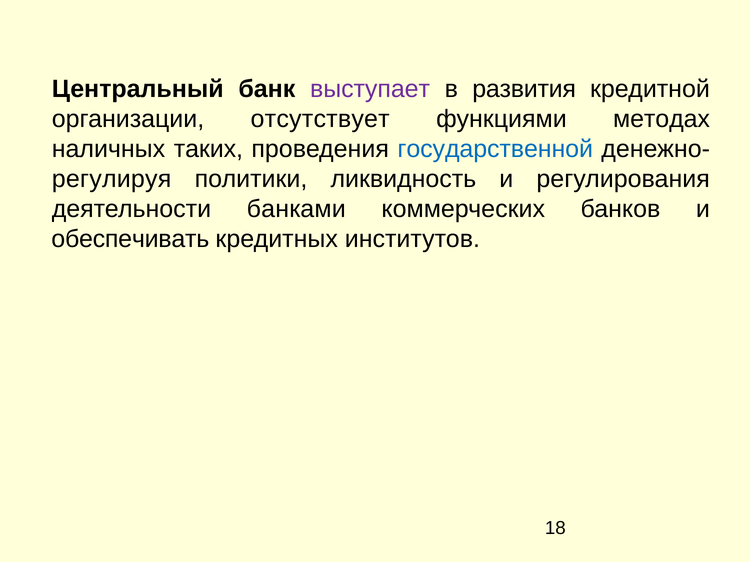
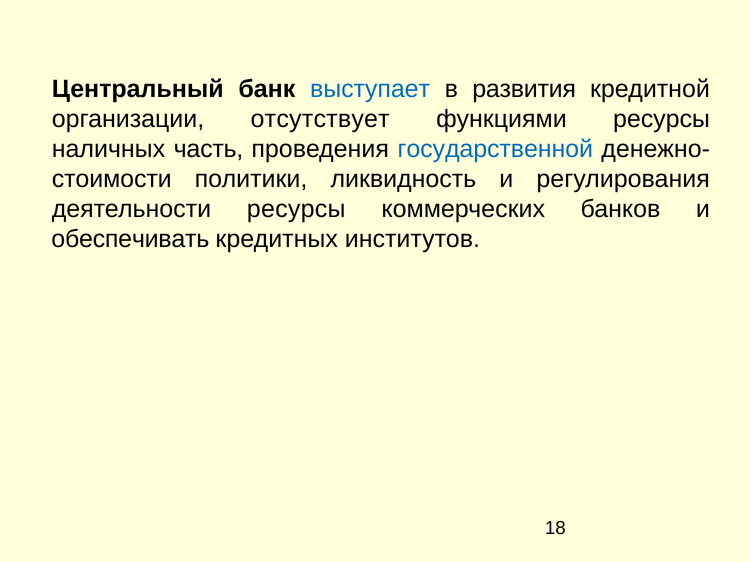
выступает colour: purple -> blue
функциями методах: методах -> ресурсы
таких: таких -> часть
регулируя: регулируя -> стоимости
деятельности банками: банками -> ресурсы
